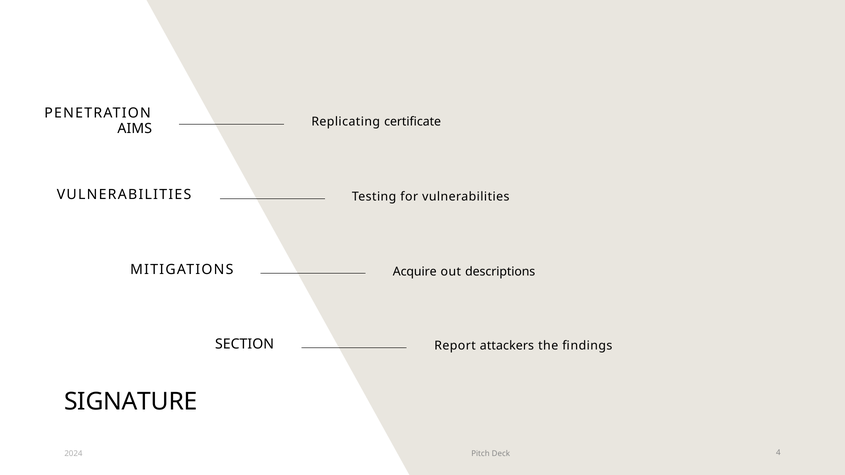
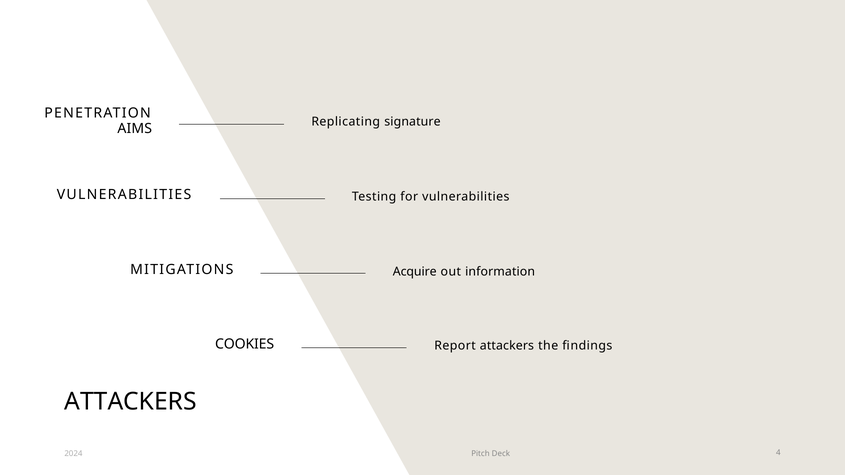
certificate: certificate -> signature
descriptions: descriptions -> information
SECTION: SECTION -> COOKIES
SIGNATURE at (131, 402): SIGNATURE -> ATTACKERS
